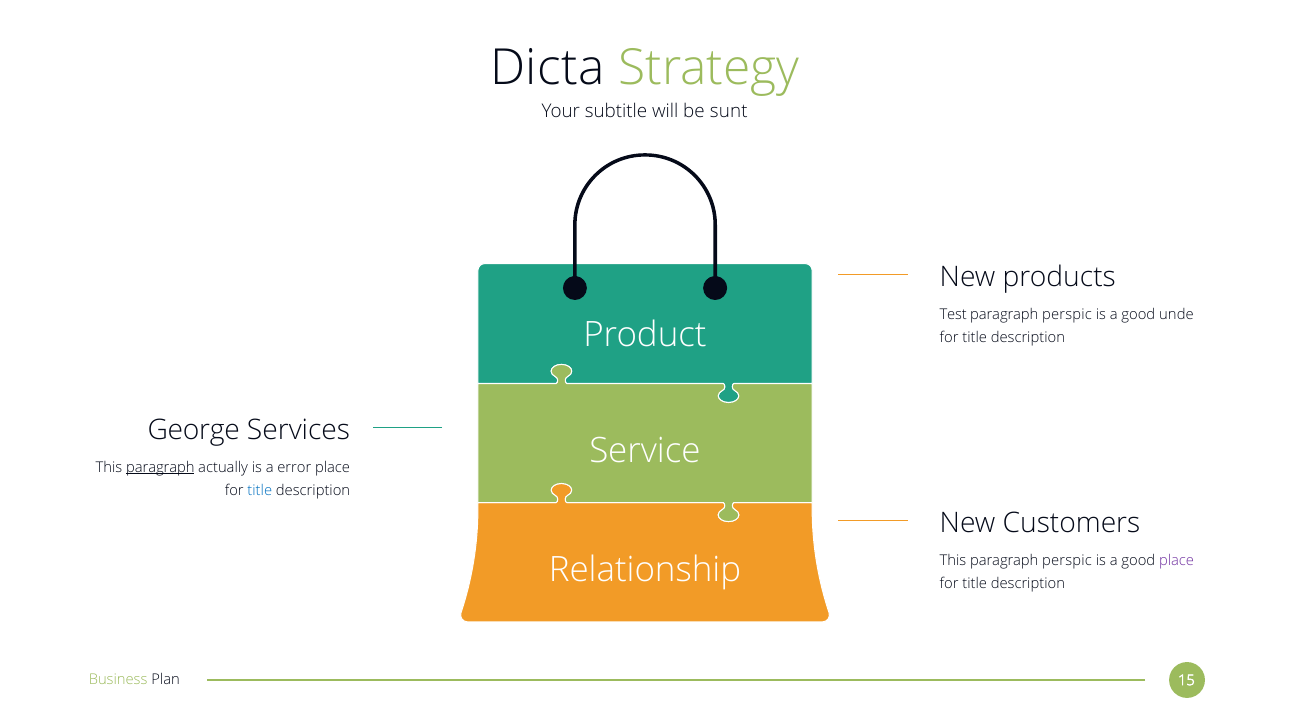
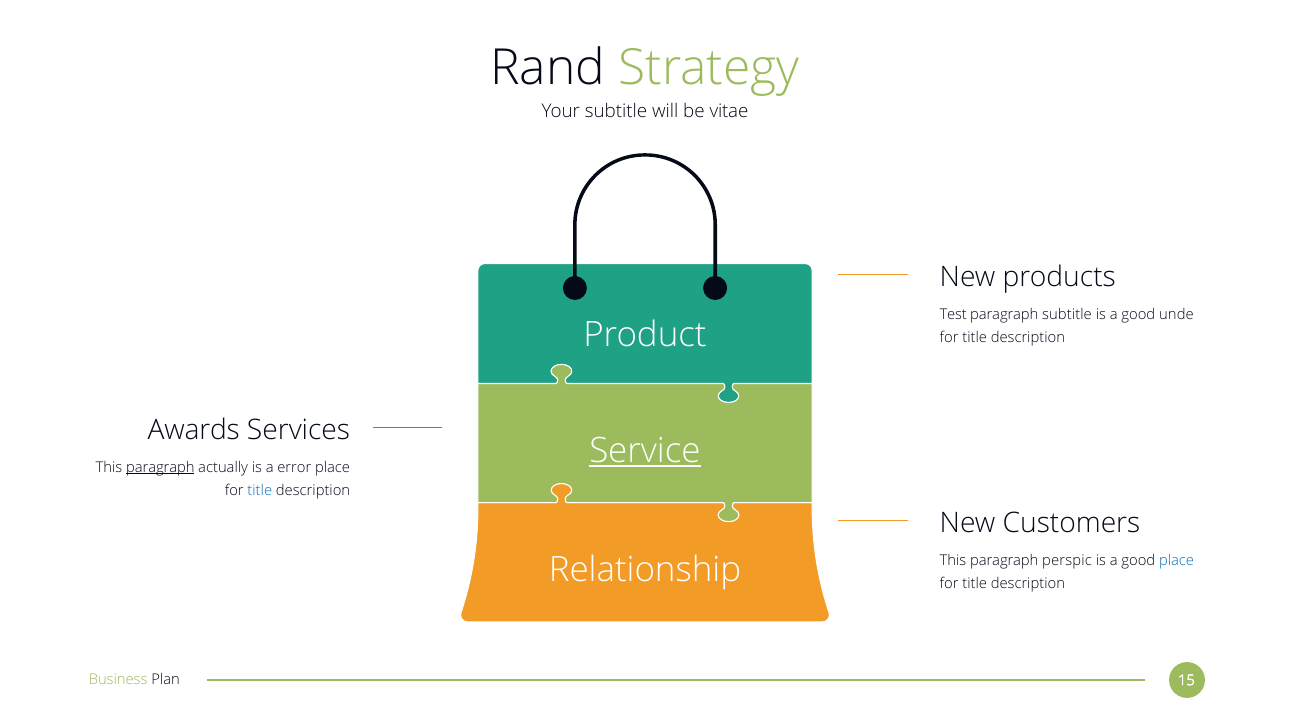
Dicta: Dicta -> Rand
sunt: sunt -> vitae
perspic at (1067, 314): perspic -> subtitle
George: George -> Awards
Service underline: none -> present
place at (1177, 560) colour: purple -> blue
